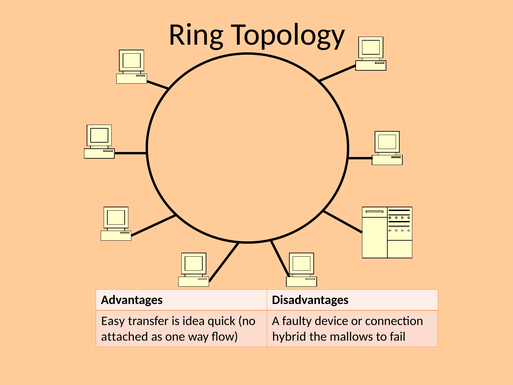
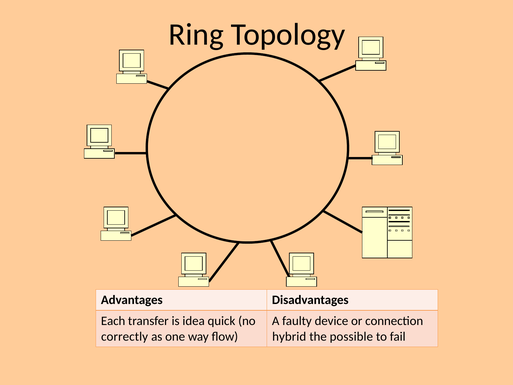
Easy: Easy -> Each
attached: attached -> correctly
mallows: mallows -> possible
